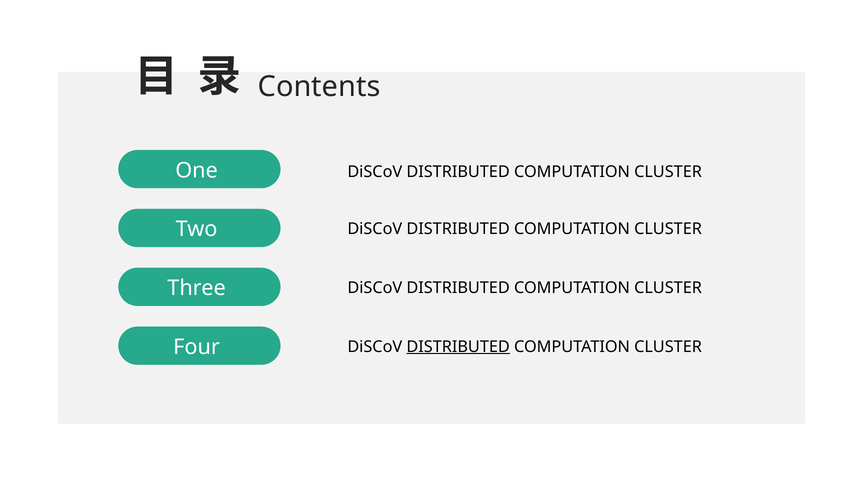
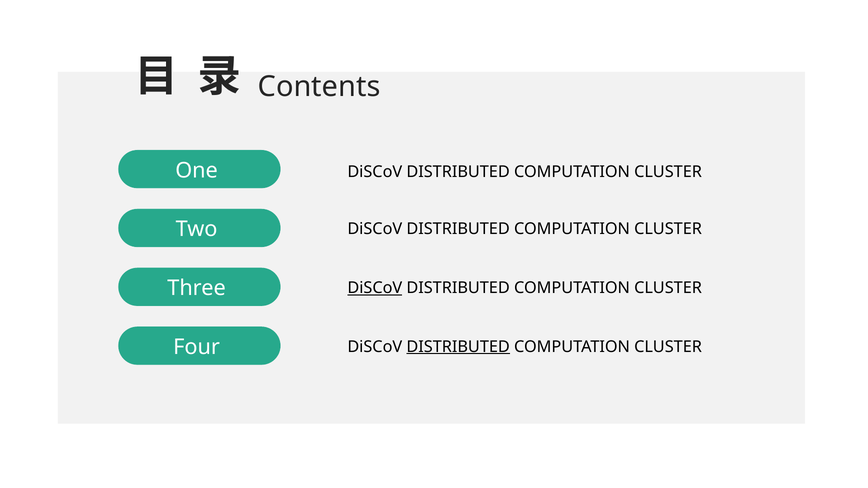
DiSCoV at (375, 288) underline: none -> present
